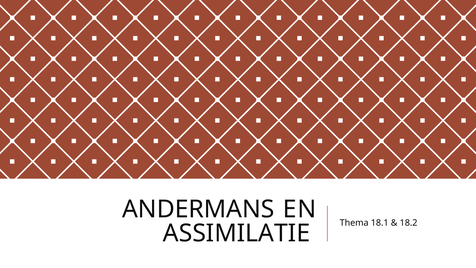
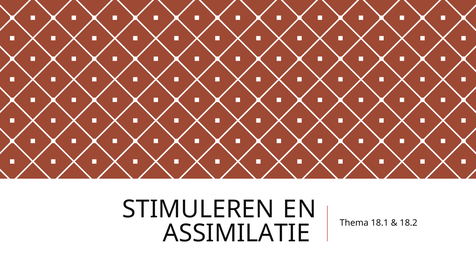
ANDERMANS: ANDERMANS -> STIMULEREN
